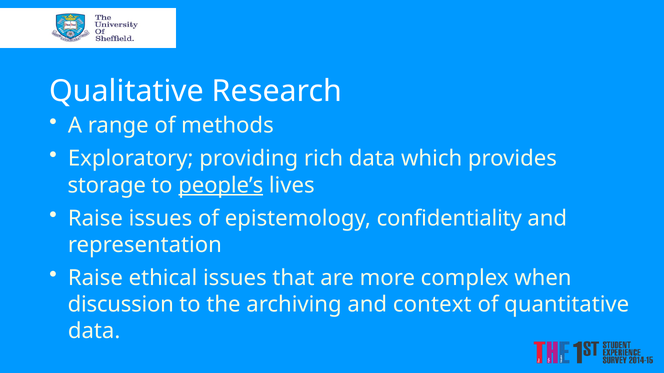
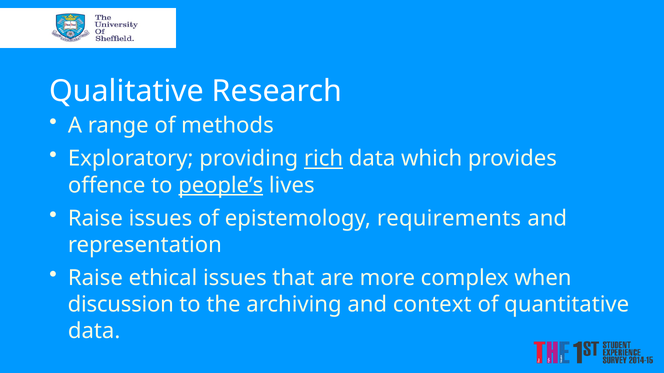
rich underline: none -> present
storage: storage -> offence
confidentiality: confidentiality -> requirements
